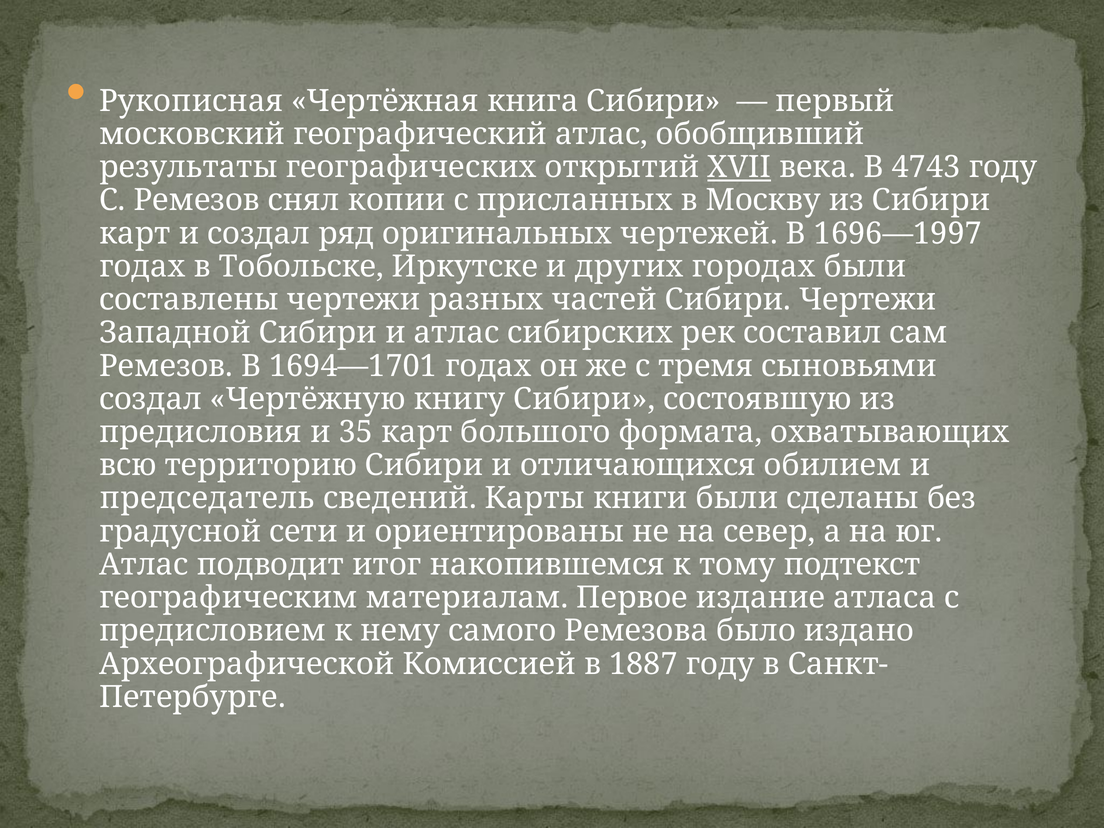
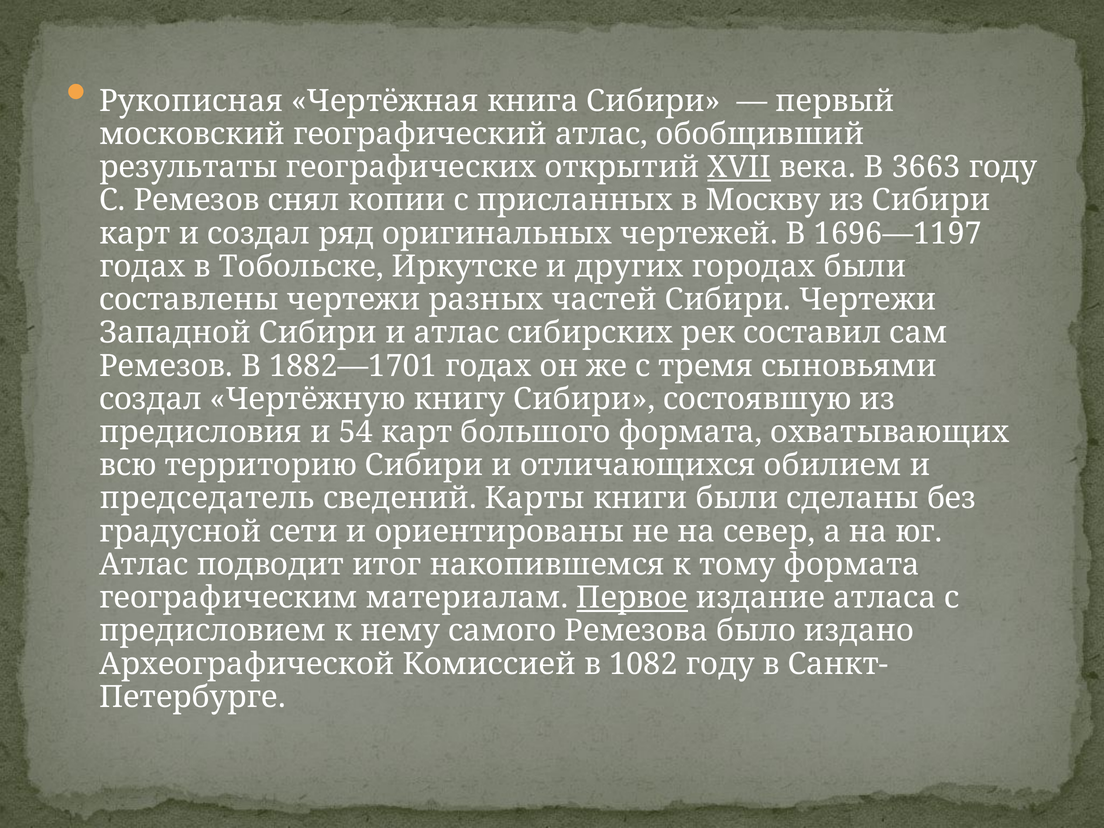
4743: 4743 -> 3663
1696—1997: 1696—1997 -> 1696—1197
1694—1701: 1694—1701 -> 1882—1701
35: 35 -> 54
тому подтекст: подтекст -> формата
Первое underline: none -> present
1887: 1887 -> 1082
